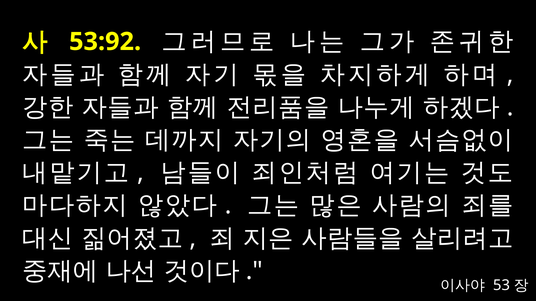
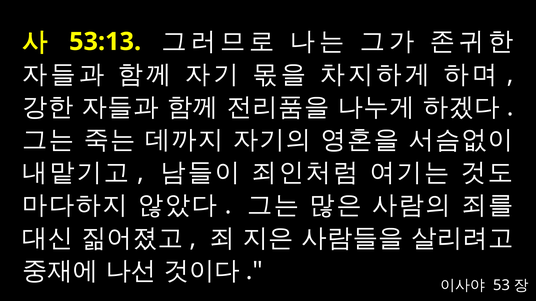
53:92: 53:92 -> 53:13
